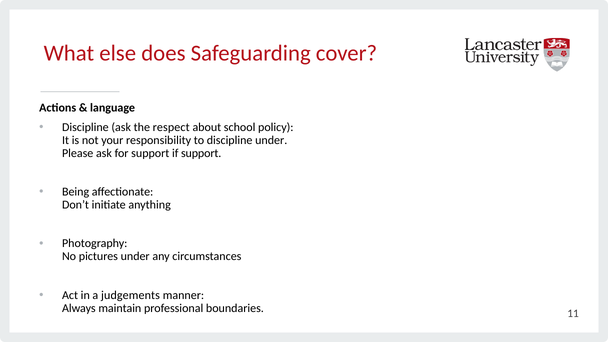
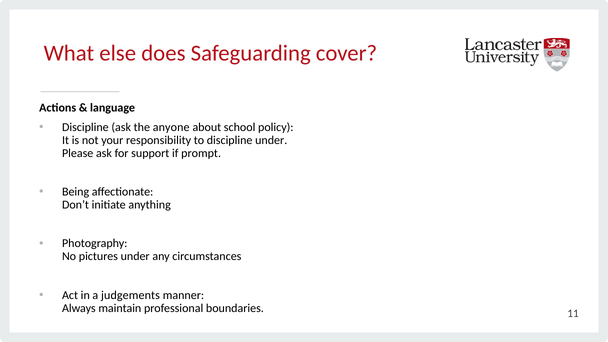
respect: respect -> anyone
if support: support -> prompt
